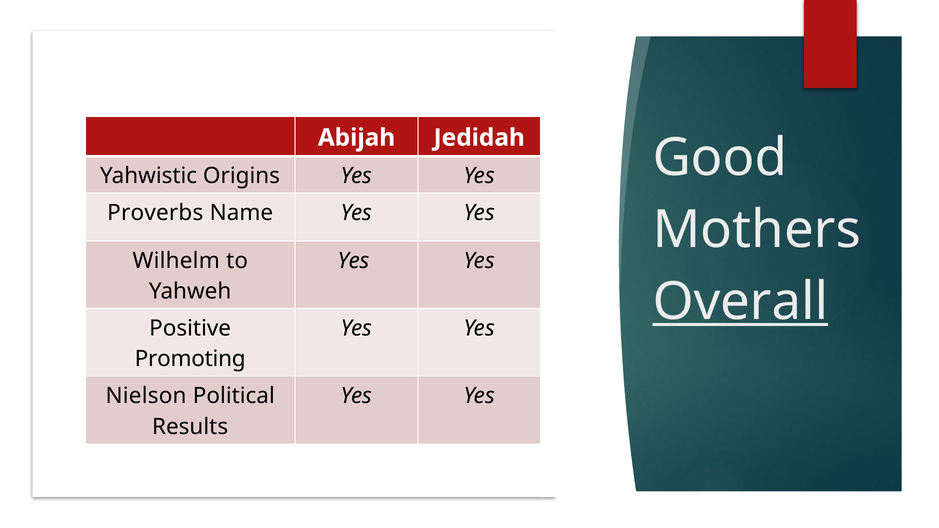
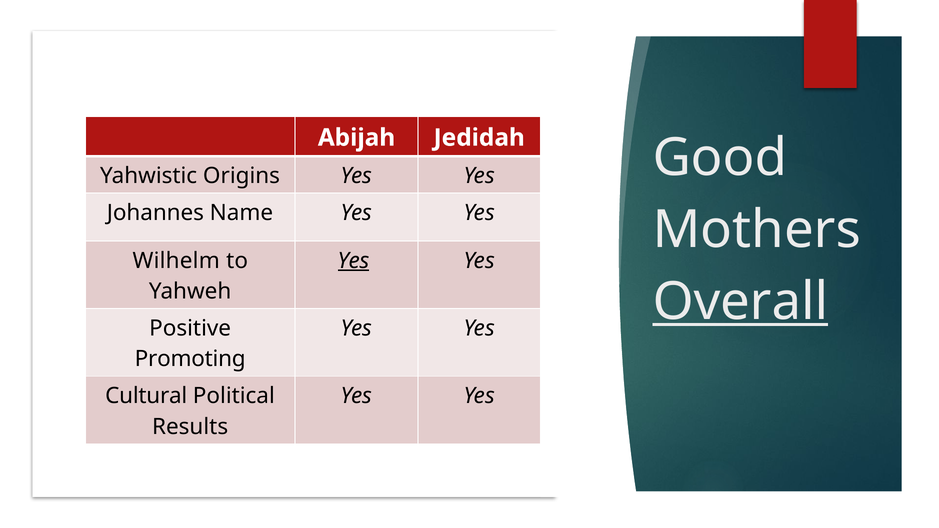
Proverbs: Proverbs -> Johannes
Yes at (354, 261) underline: none -> present
Nielson: Nielson -> Cultural
